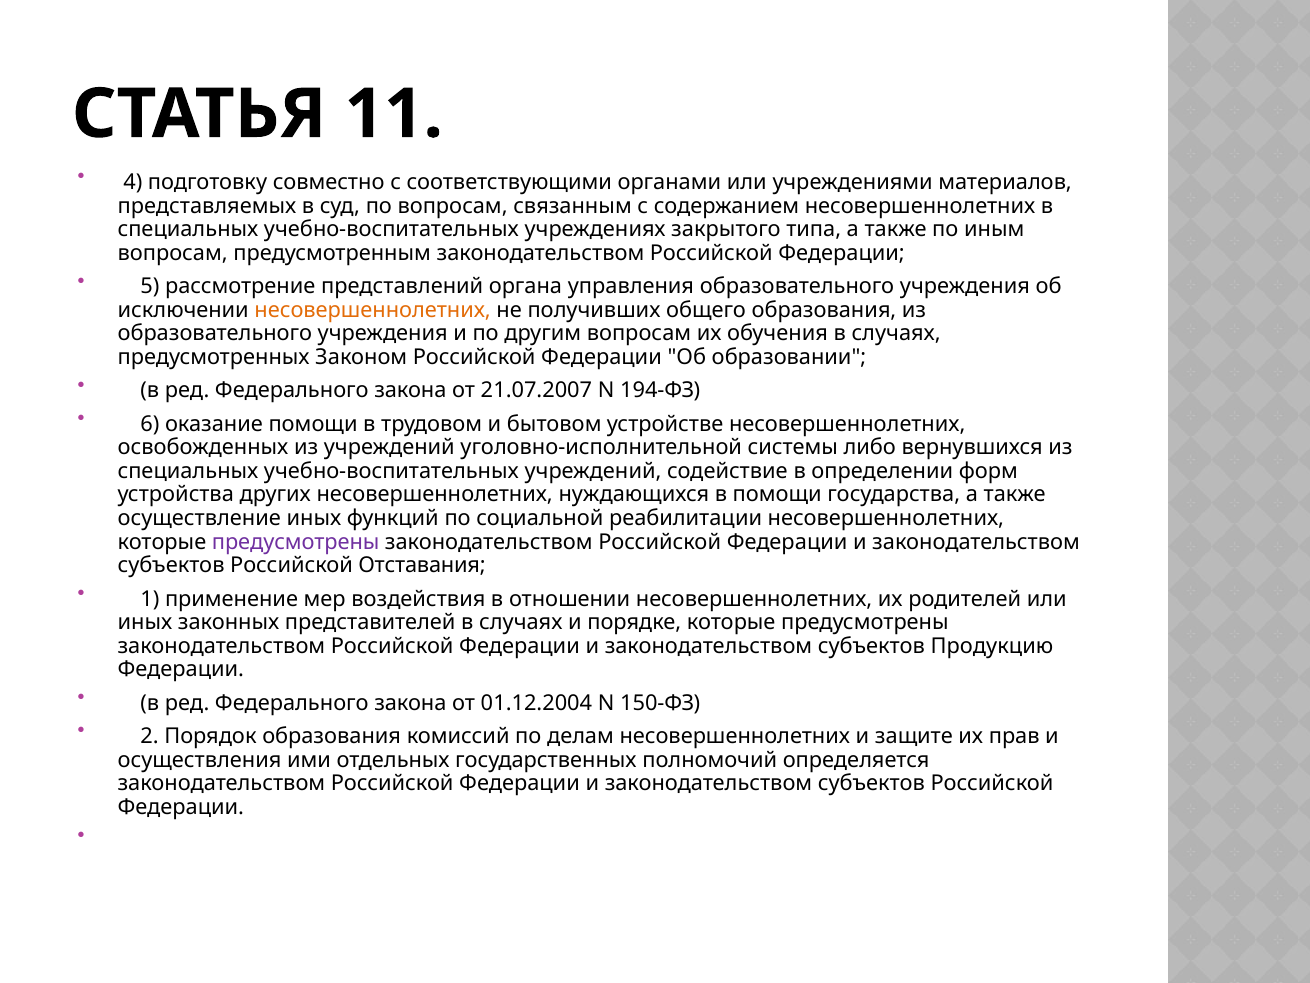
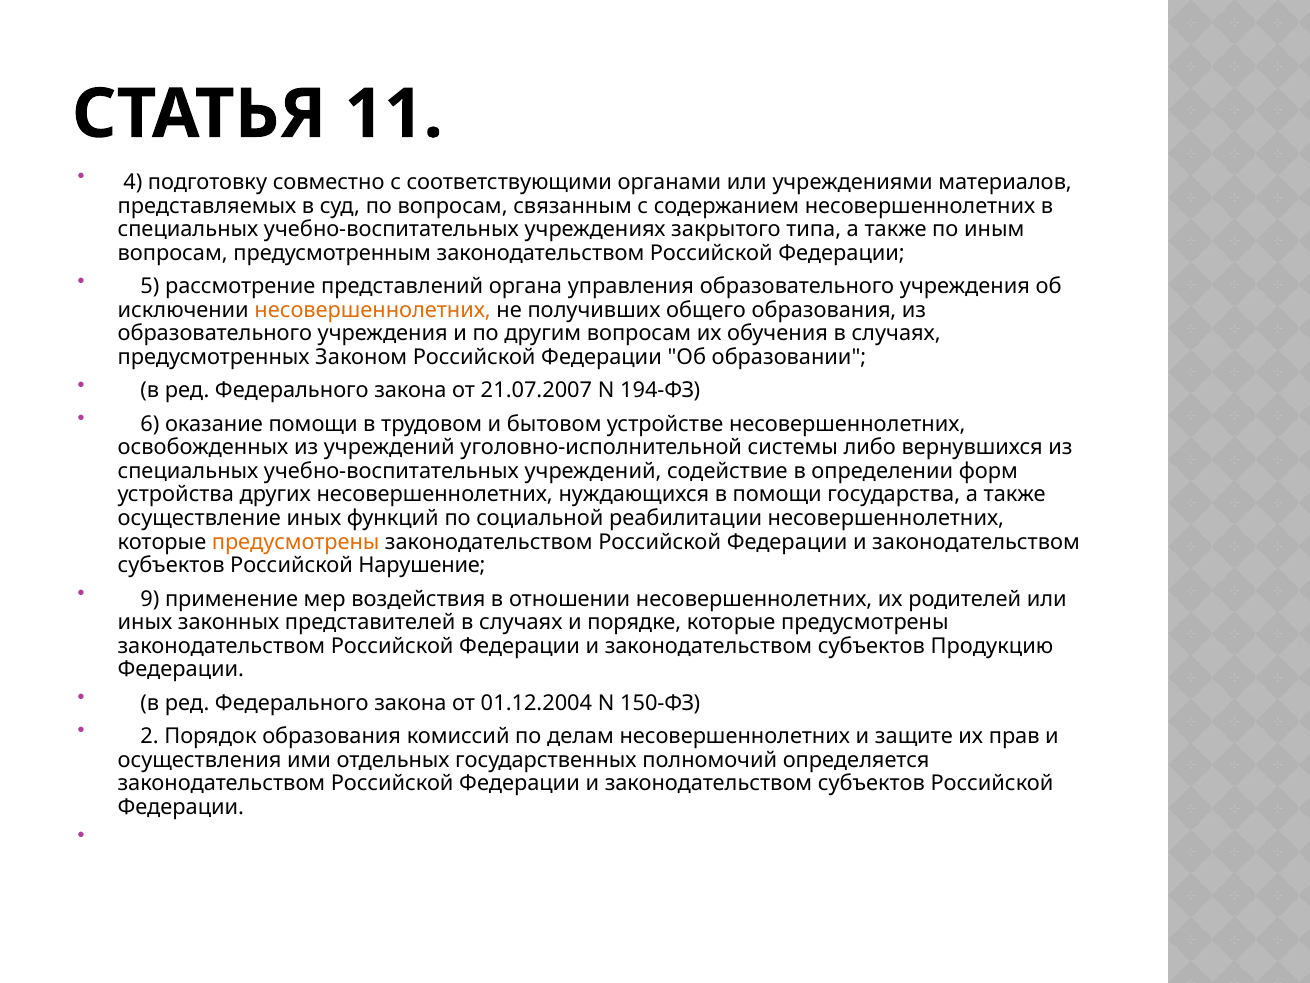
предусмотрены at (296, 542) colour: purple -> orange
Отставания: Отставания -> Нарушение
1: 1 -> 9
